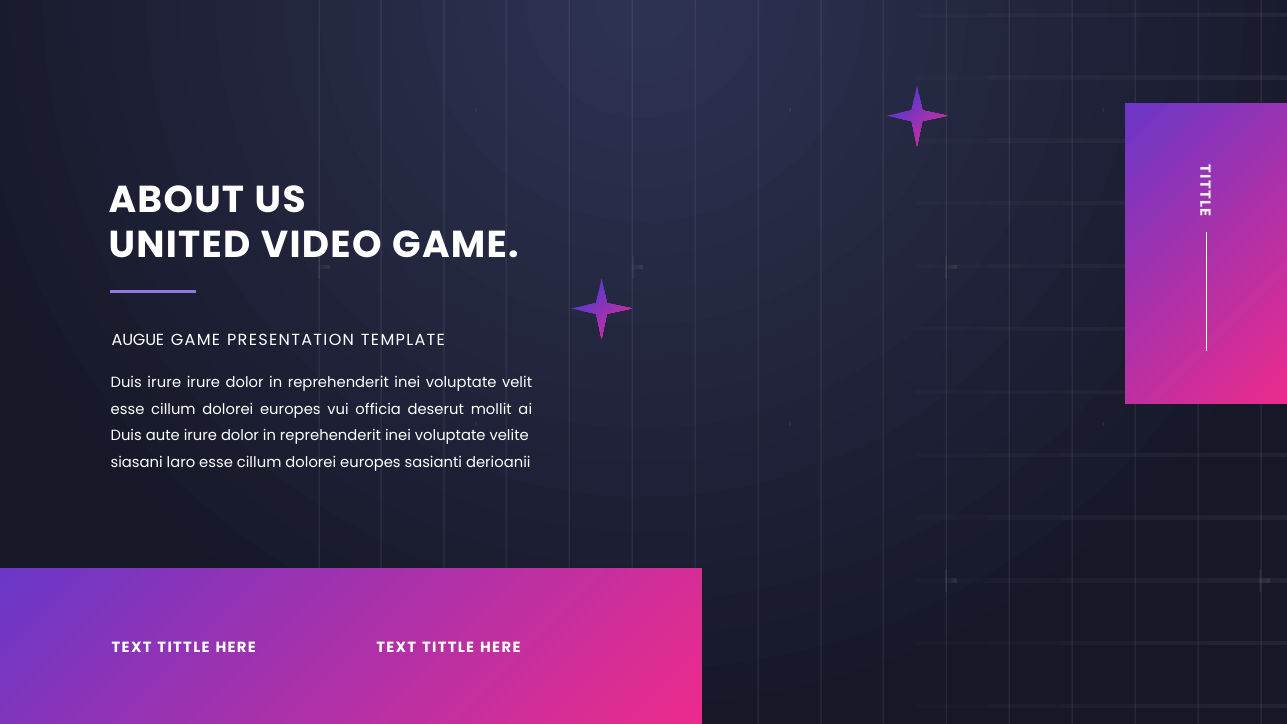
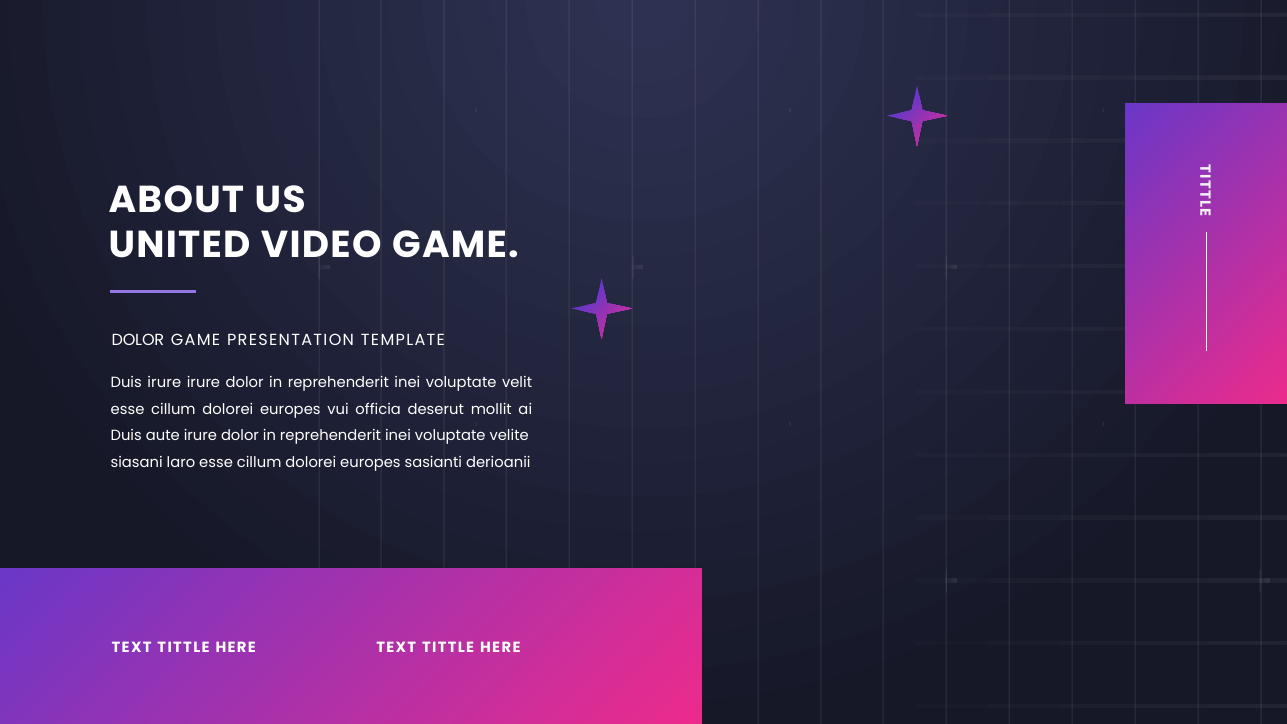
AUGUE at (138, 340): AUGUE -> DOLOR
